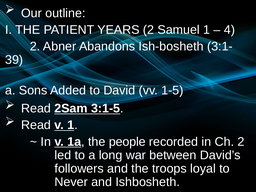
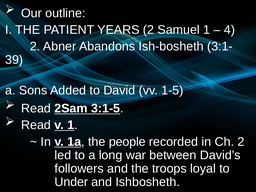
Never: Never -> Under
